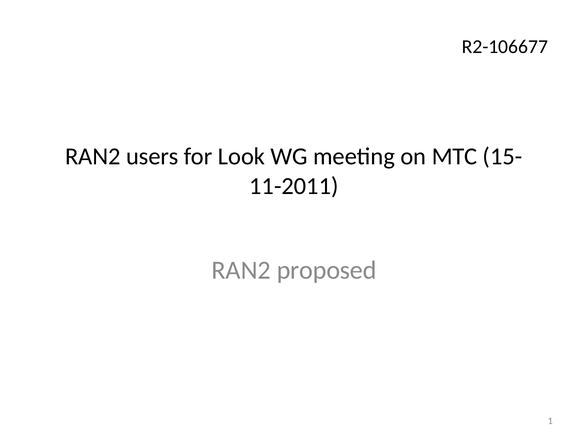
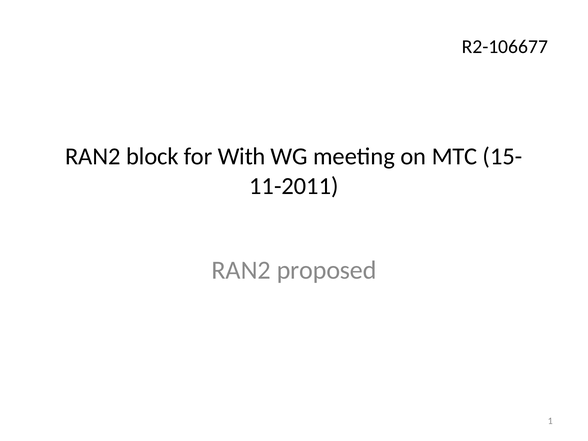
users: users -> block
Look: Look -> With
